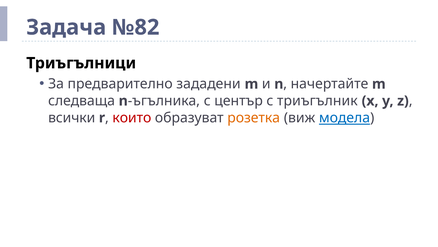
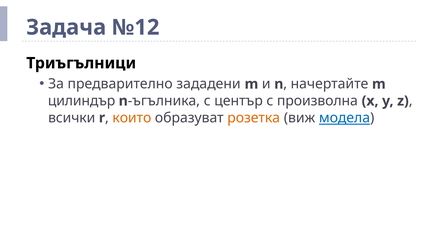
№82: №82 -> №12
следваща: следваща -> цилиндър
триъгълник: триъгълник -> произволна
които colour: red -> orange
